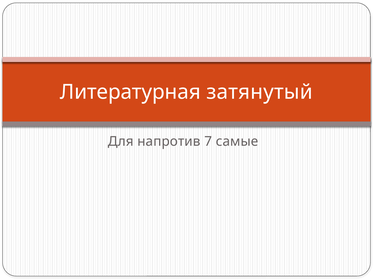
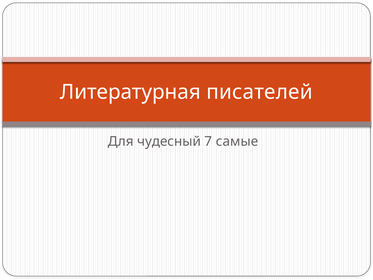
затянутый: затянутый -> писателей
напротив: напротив -> чудесный
